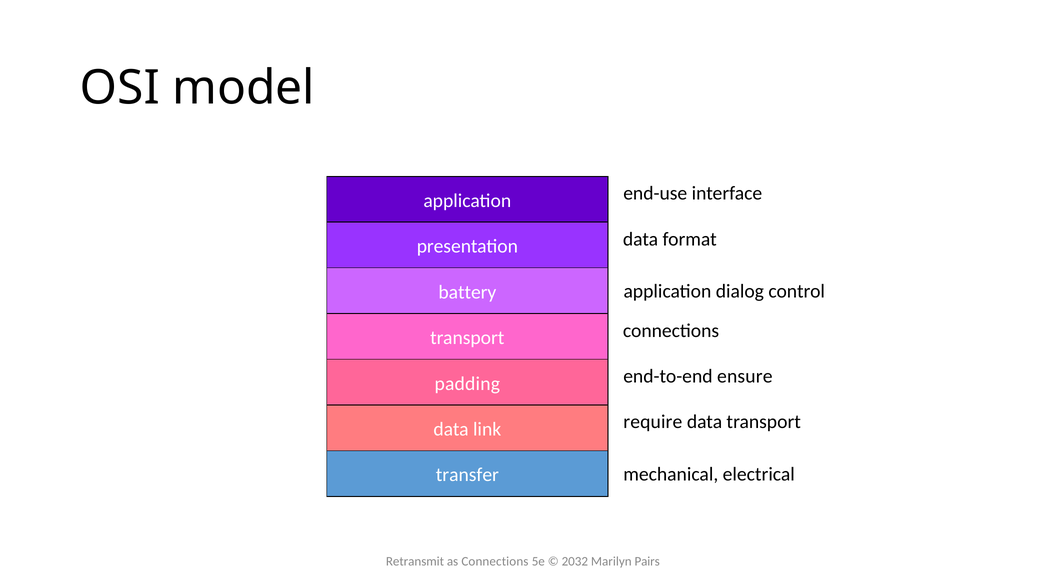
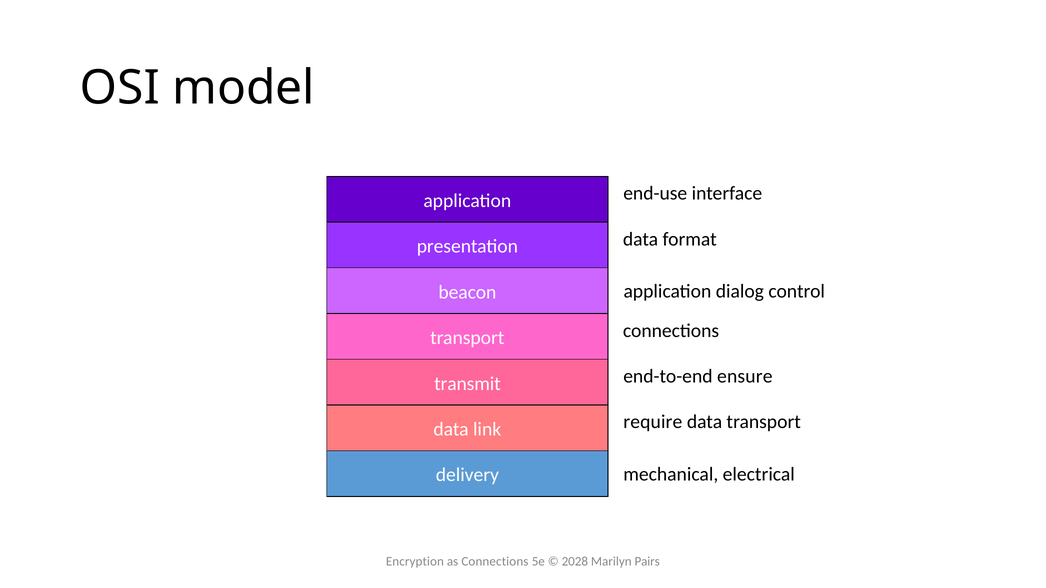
battery: battery -> beacon
padding: padding -> transmit
transfer: transfer -> delivery
Retransmit: Retransmit -> Encryption
2032: 2032 -> 2028
